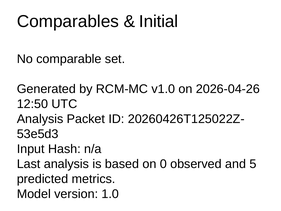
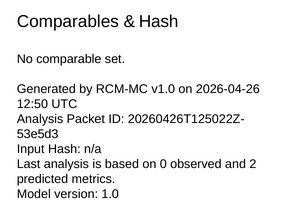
Initial at (159, 21): Initial -> Hash
5: 5 -> 2
